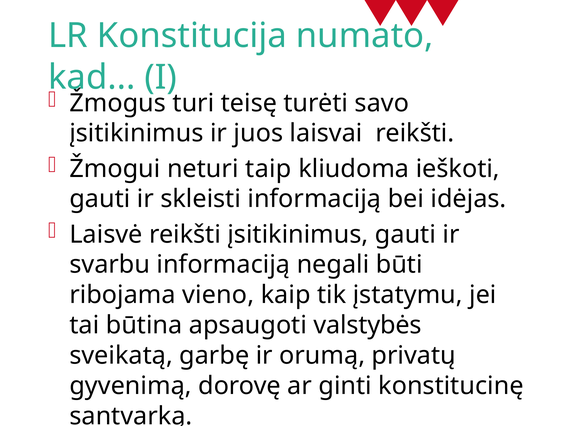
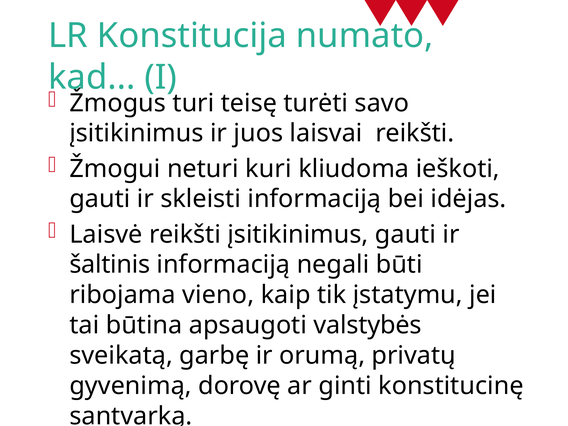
taip: taip -> kuri
svarbu: svarbu -> šaltinis
